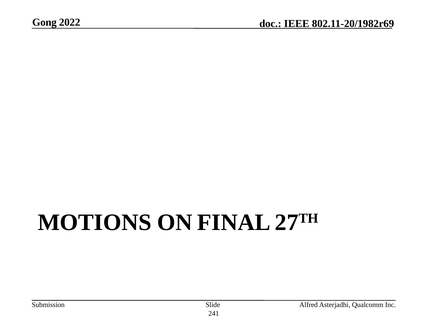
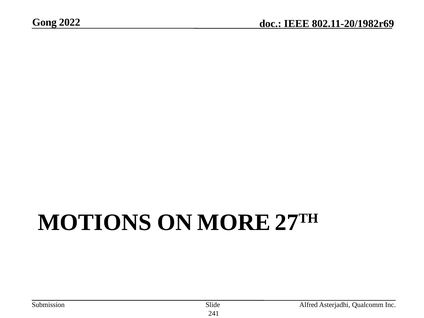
FINAL: FINAL -> MORE
